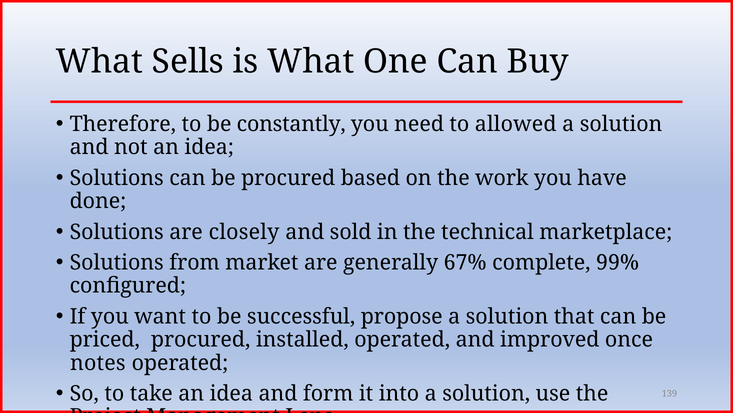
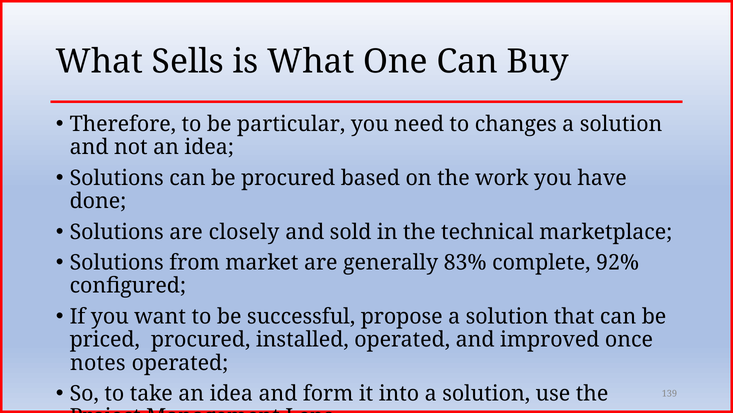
constantly: constantly -> particular
allowed: allowed -> changes
67%: 67% -> 83%
99%: 99% -> 92%
